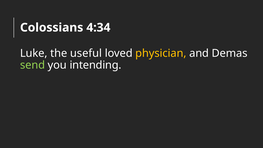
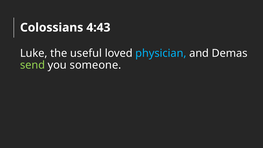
4:34: 4:34 -> 4:43
physician colour: yellow -> light blue
intending: intending -> someone
